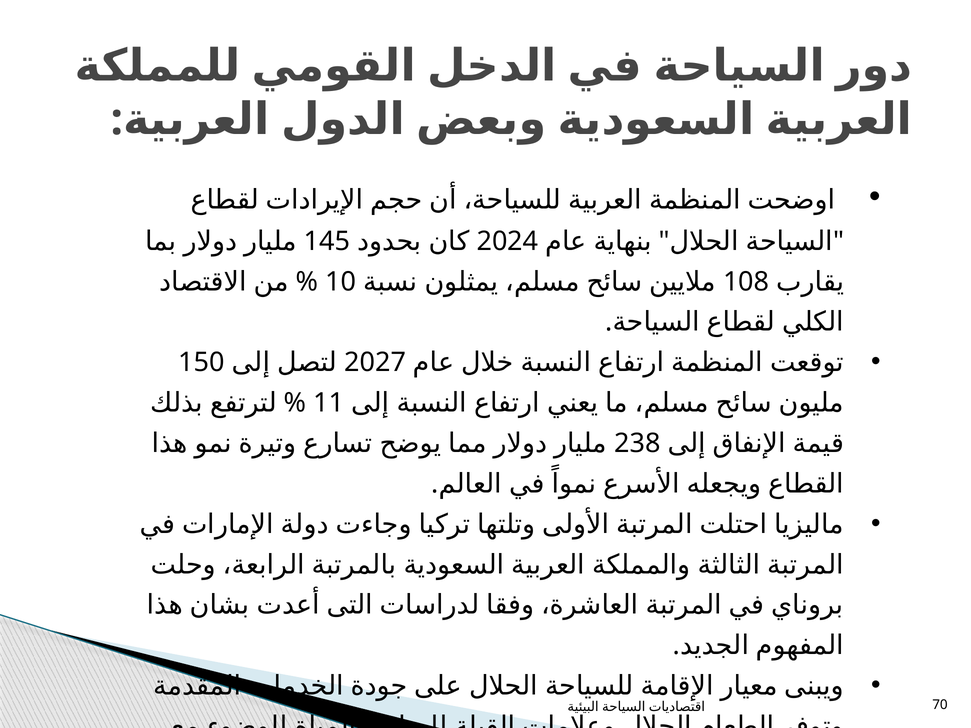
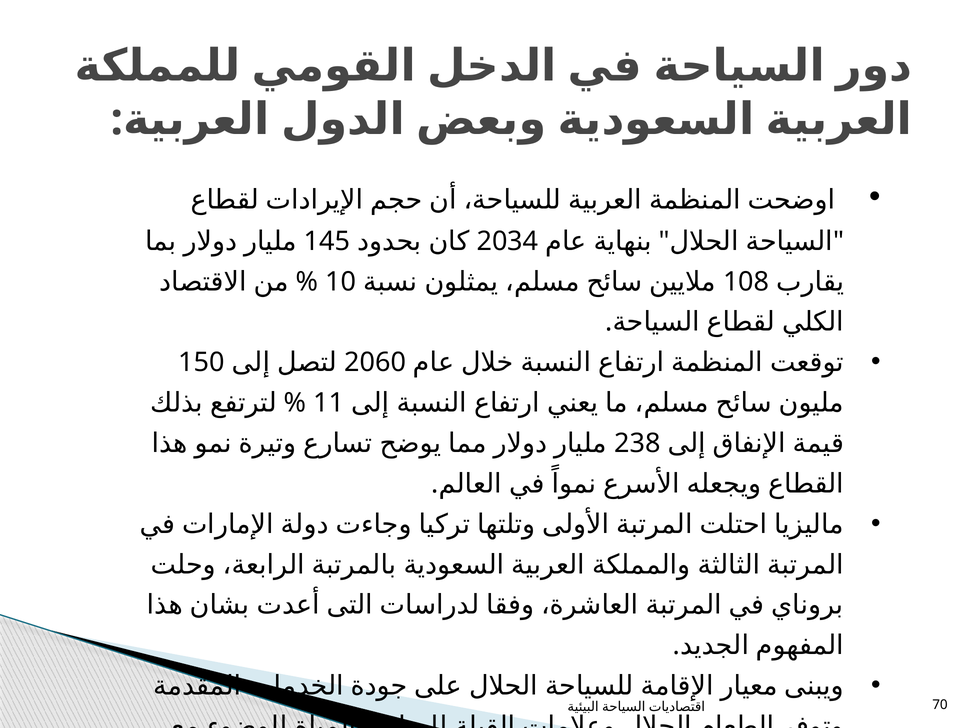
2024: 2024 -> 2034
2027: 2027 -> 2060
